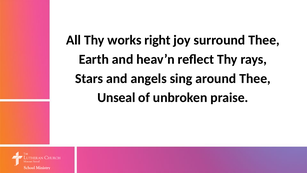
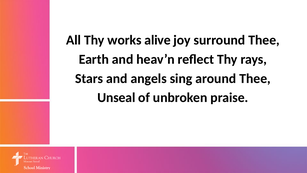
right: right -> alive
